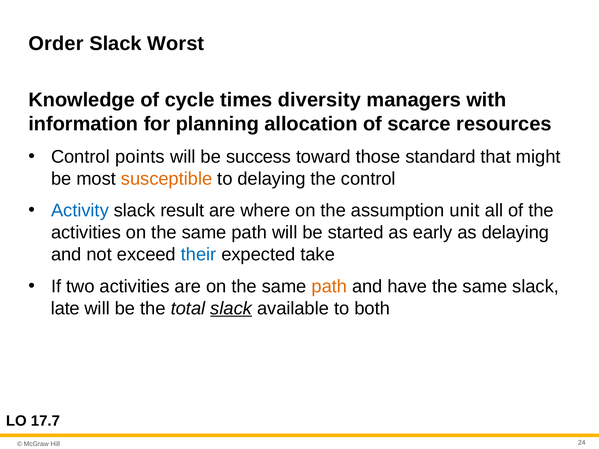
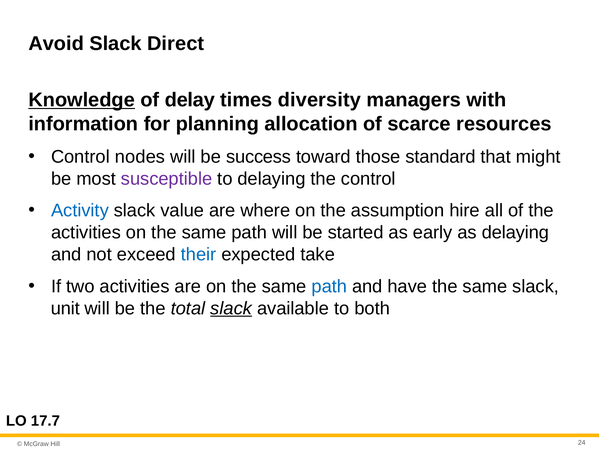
Order: Order -> Avoid
Worst: Worst -> Direct
Knowledge underline: none -> present
cycle: cycle -> delay
points: points -> nodes
susceptible colour: orange -> purple
result: result -> value
unit: unit -> hire
path at (329, 287) colour: orange -> blue
late: late -> unit
